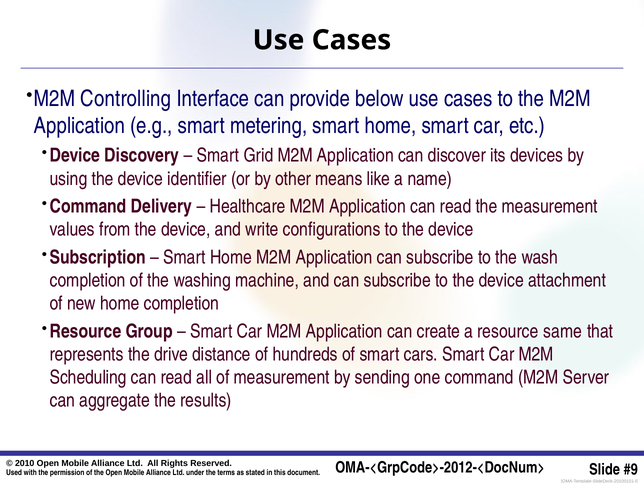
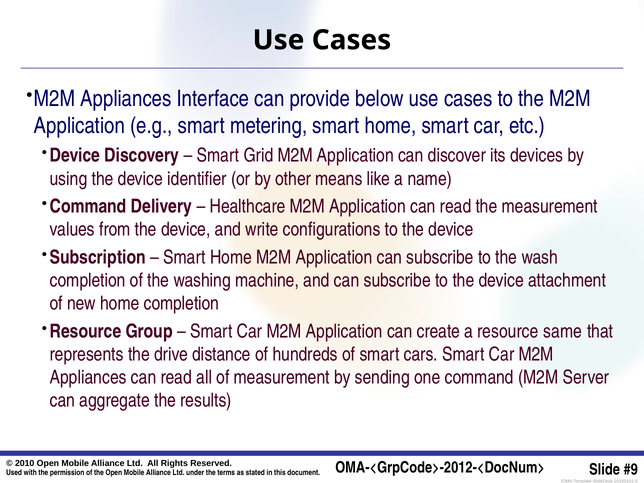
Controlling at (126, 99): Controlling -> Appliances
Scheduling at (88, 378): Scheduling -> Appliances
